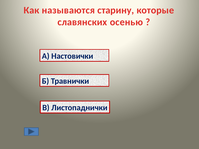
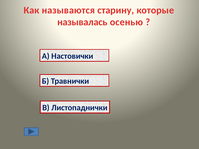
славянских: славянских -> называлась
